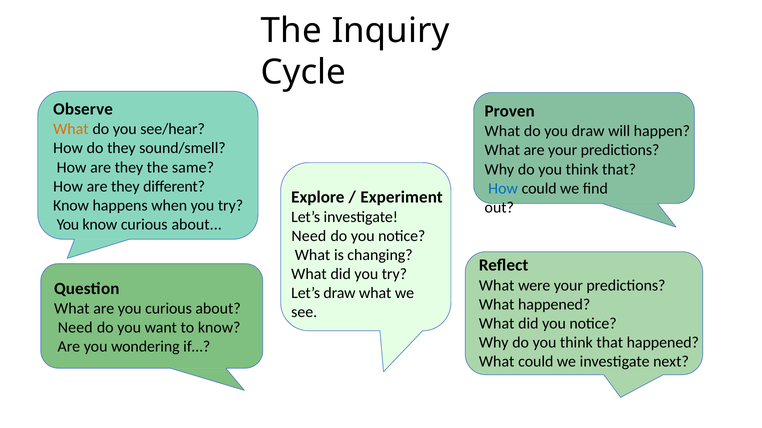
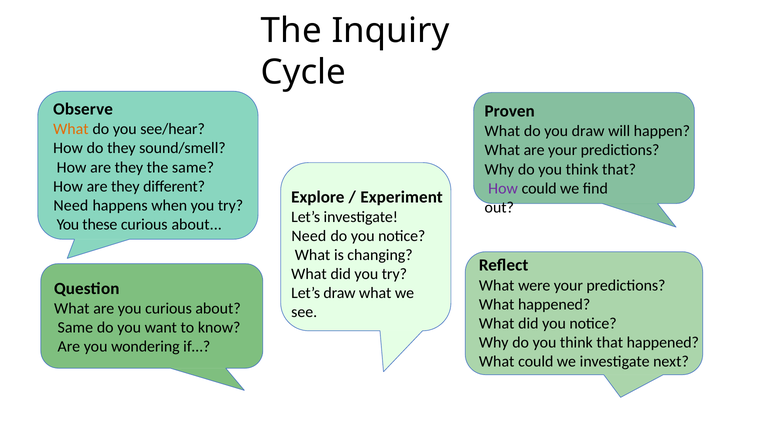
How at (503, 189) colour: blue -> purple
Know at (71, 206): Know -> Need
You know: know -> these
Need at (75, 328): Need -> Same
